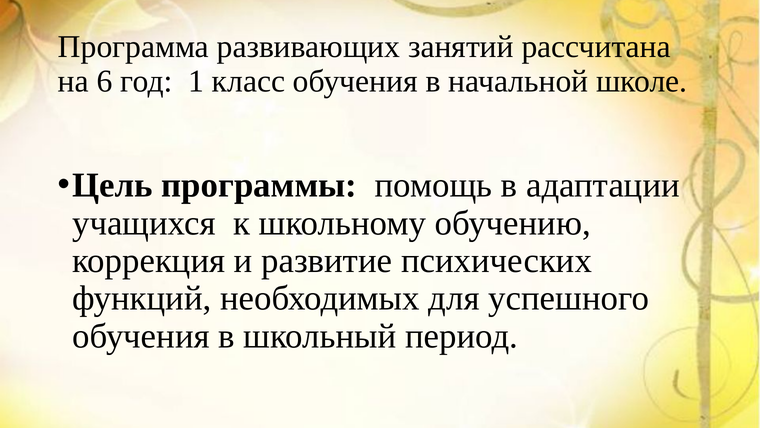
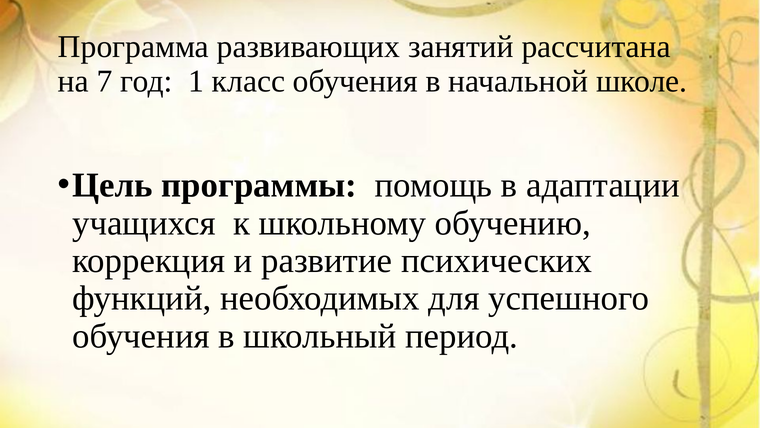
6: 6 -> 7
